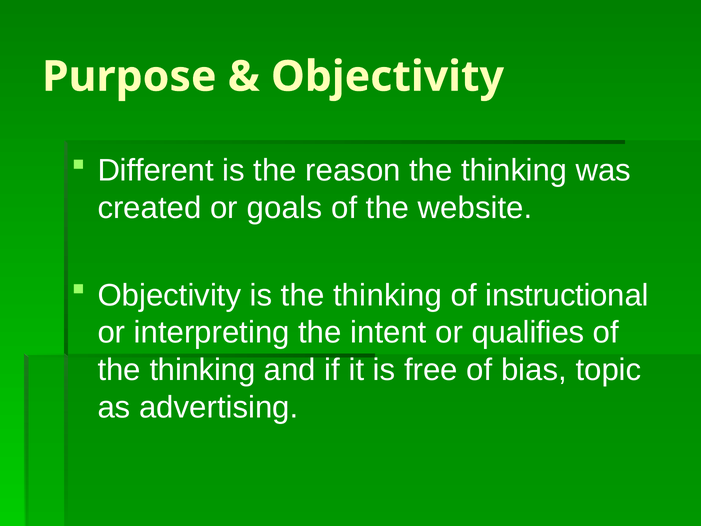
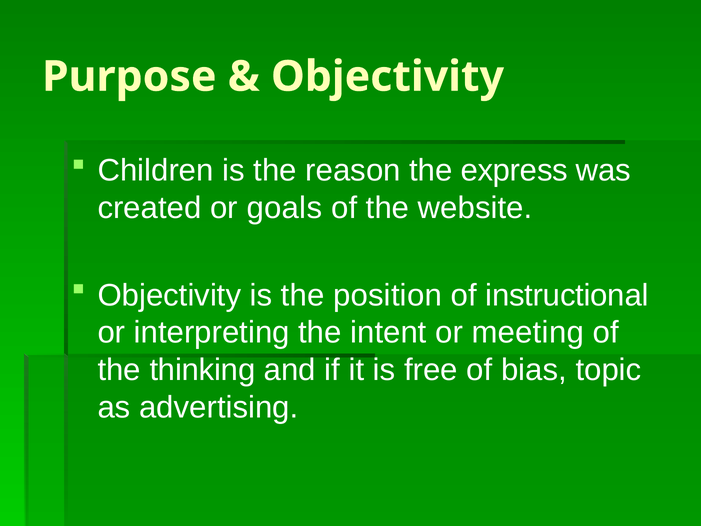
Different: Different -> Children
reason the thinking: thinking -> express
is the thinking: thinking -> position
qualifies: qualifies -> meeting
